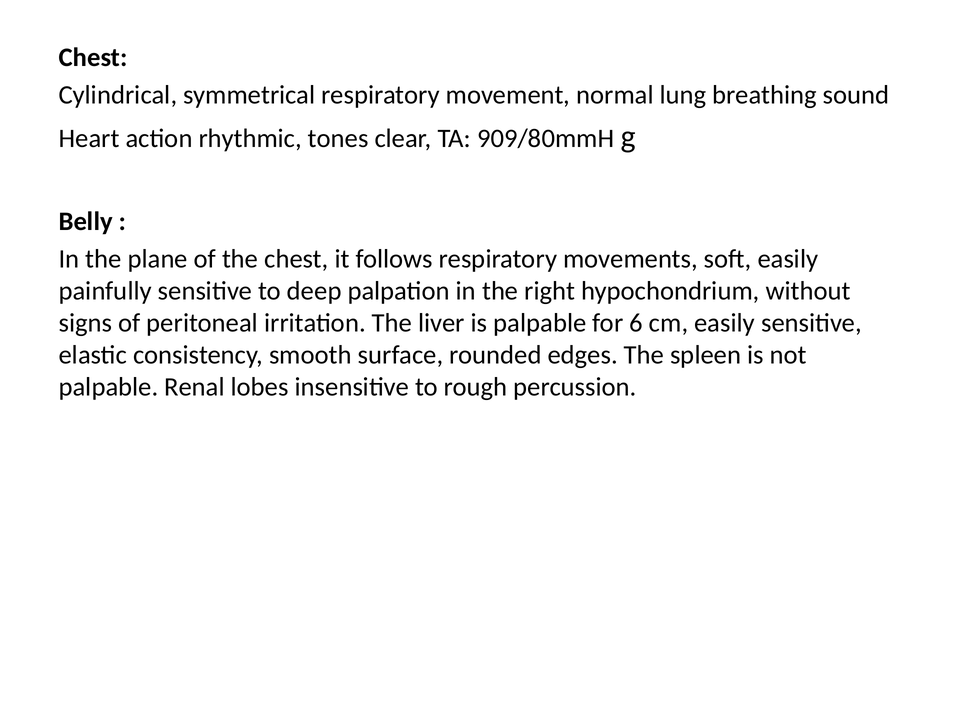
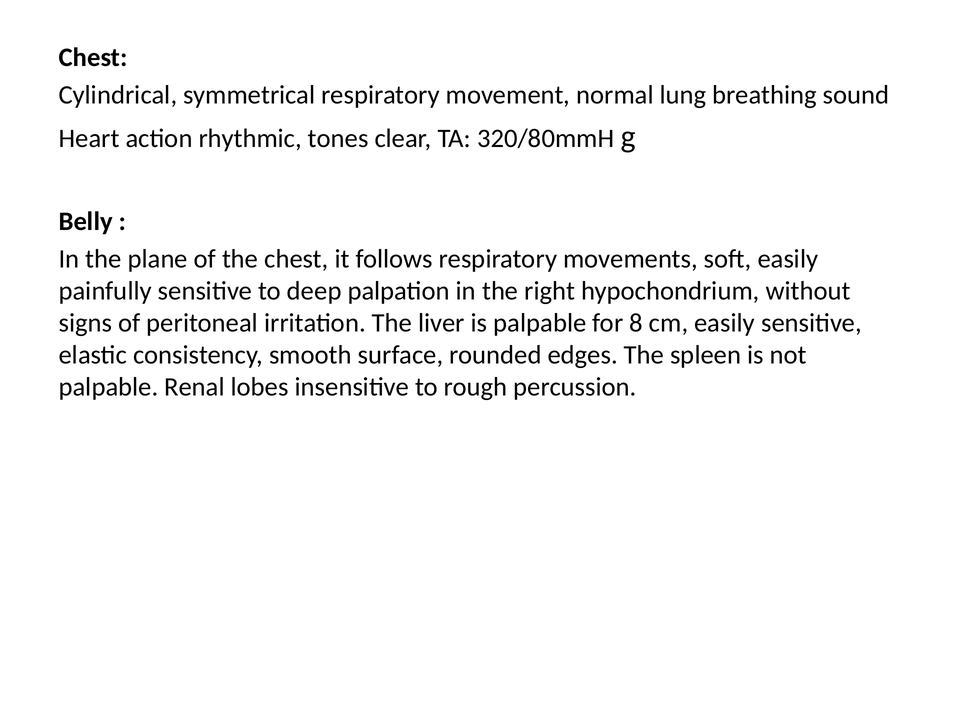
909/80mmH: 909/80mmH -> 320/80mmH
6: 6 -> 8
